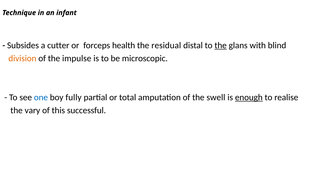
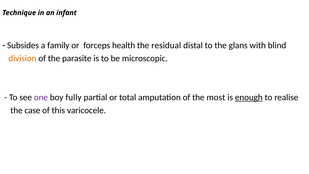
cutter: cutter -> family
the at (221, 45) underline: present -> none
impulse: impulse -> parasite
one colour: blue -> purple
swell: swell -> most
vary: vary -> case
successful: successful -> varicocele
